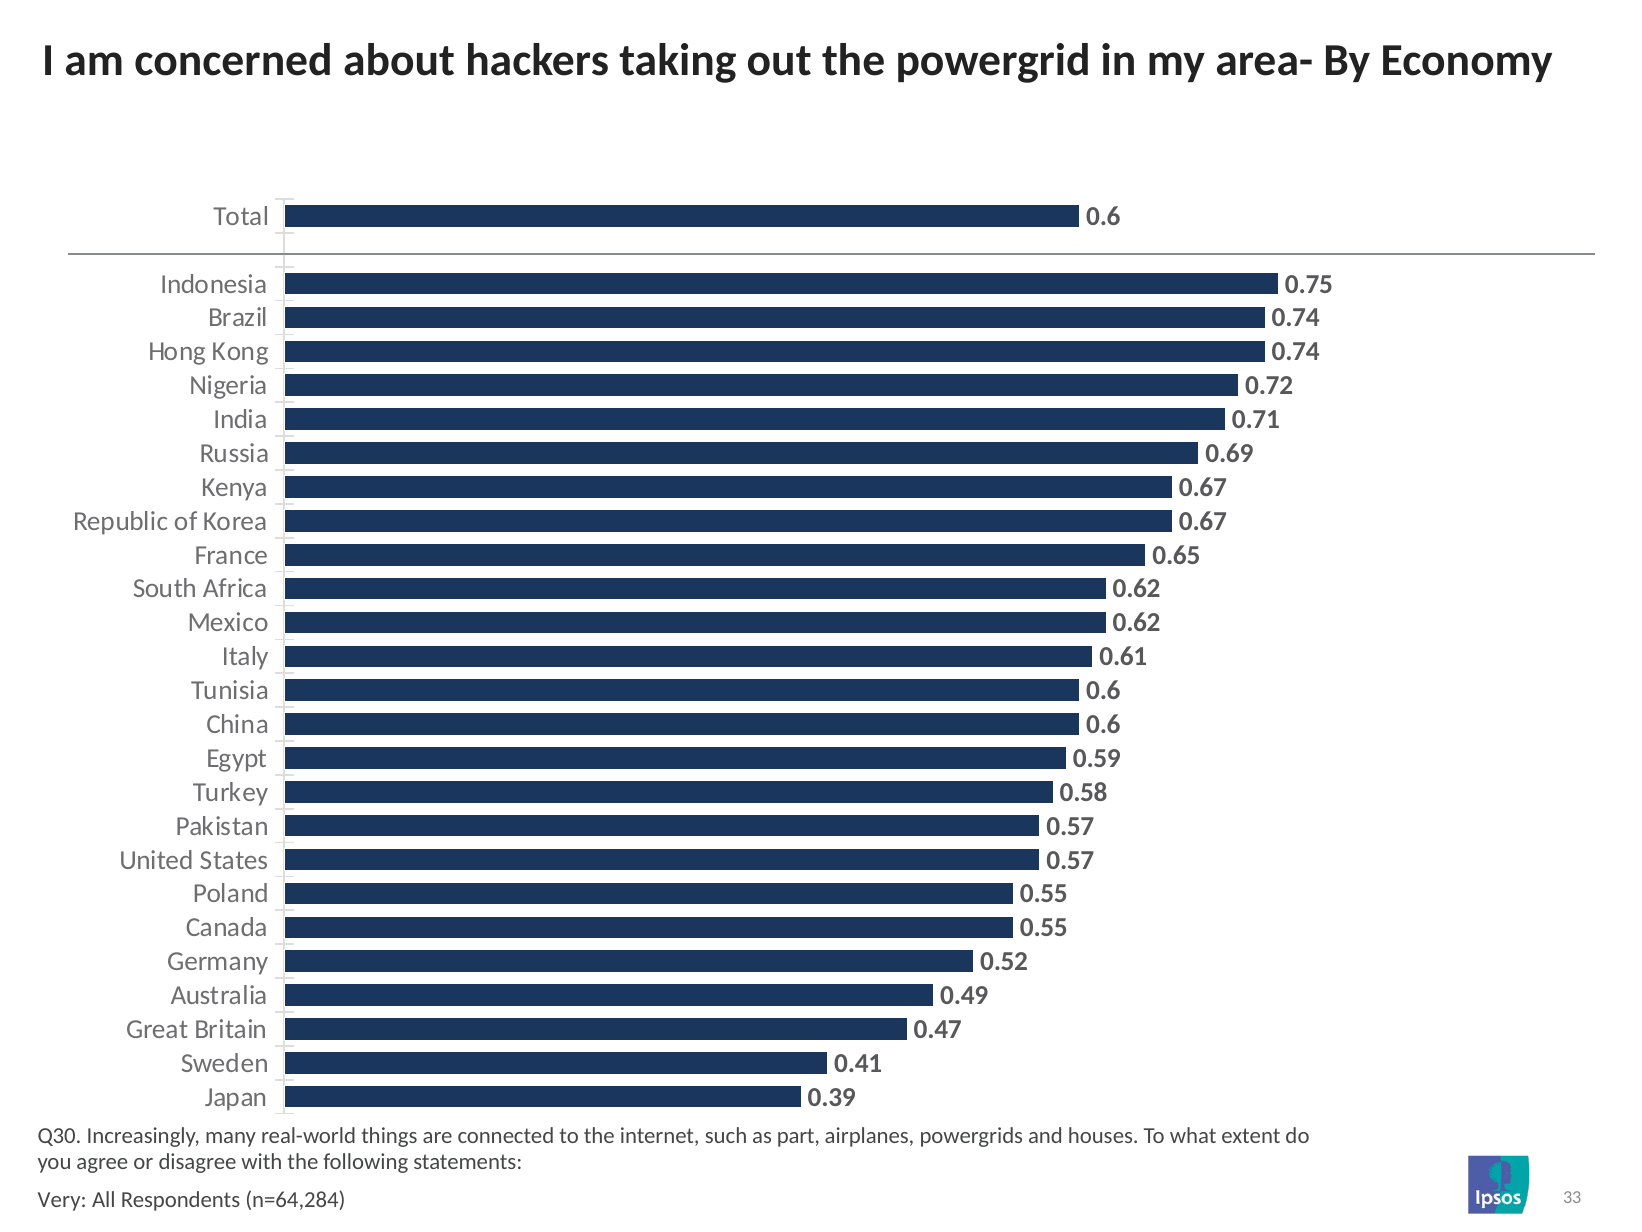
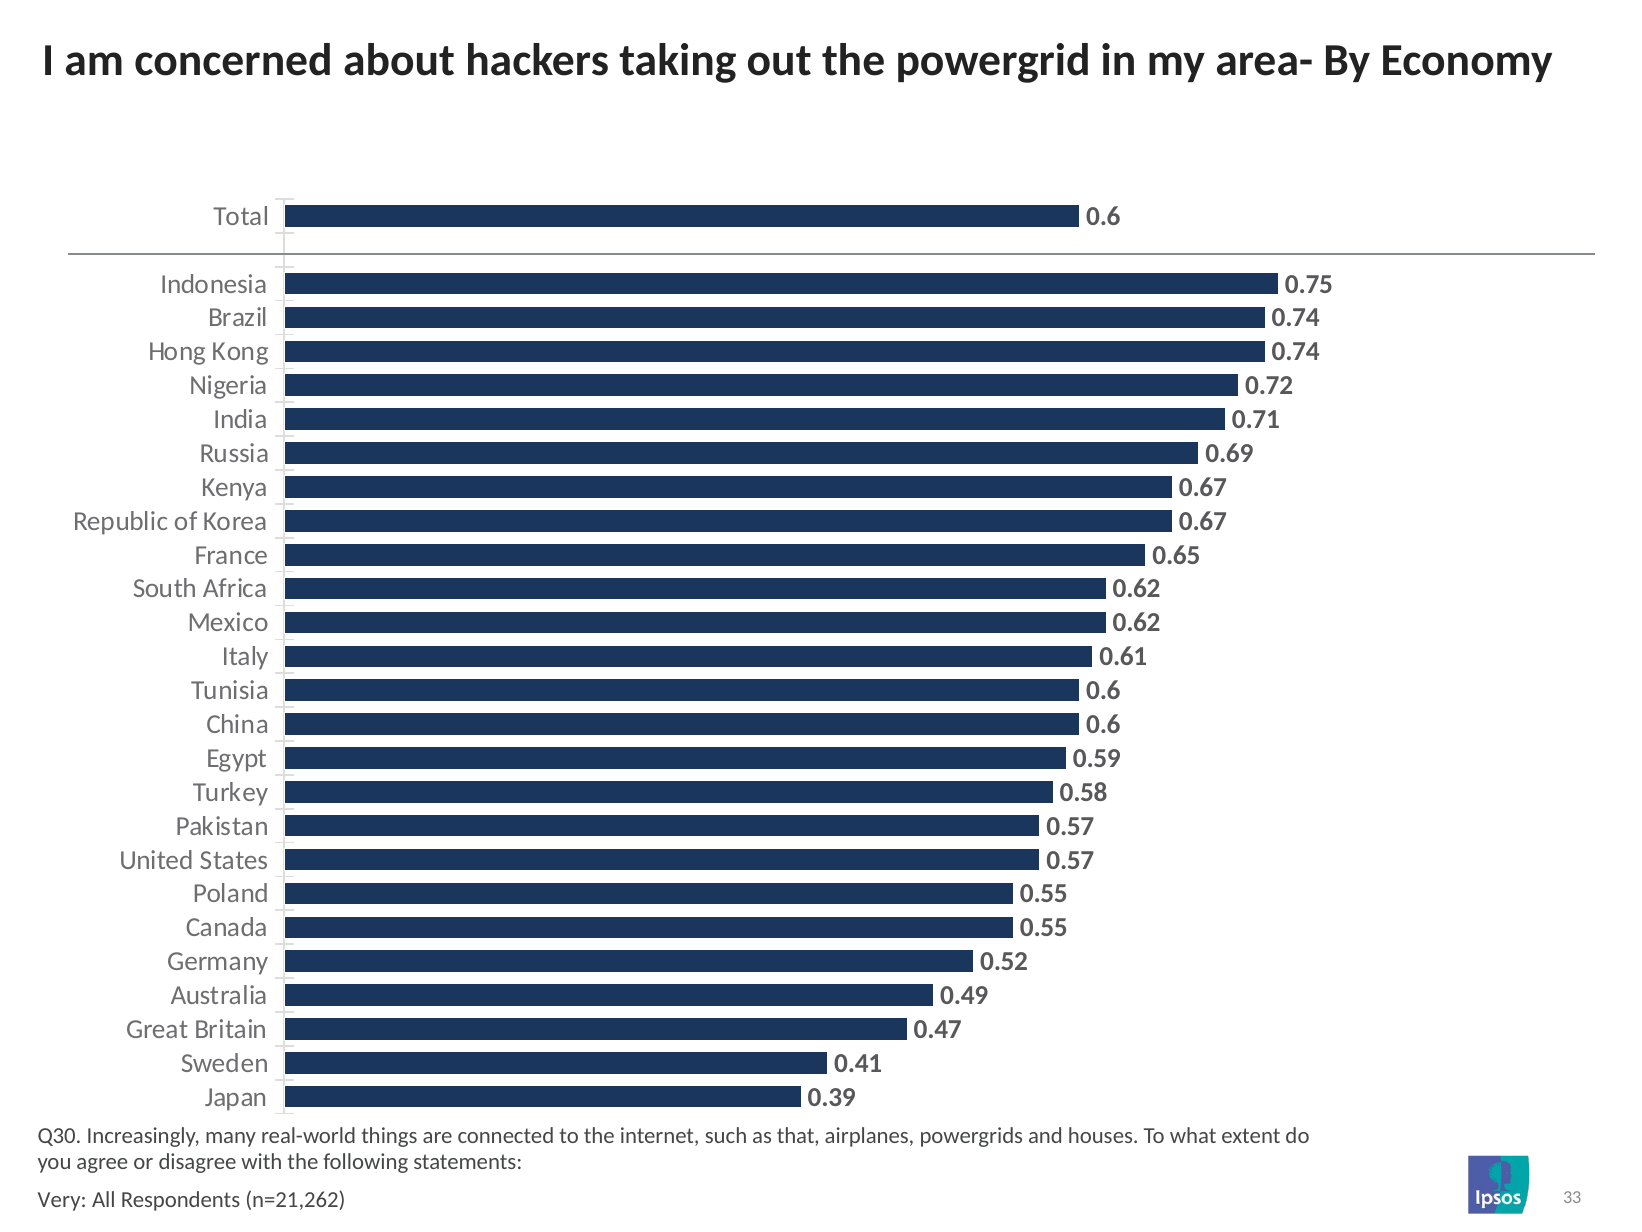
part: part -> that
n=64,284: n=64,284 -> n=21,262
